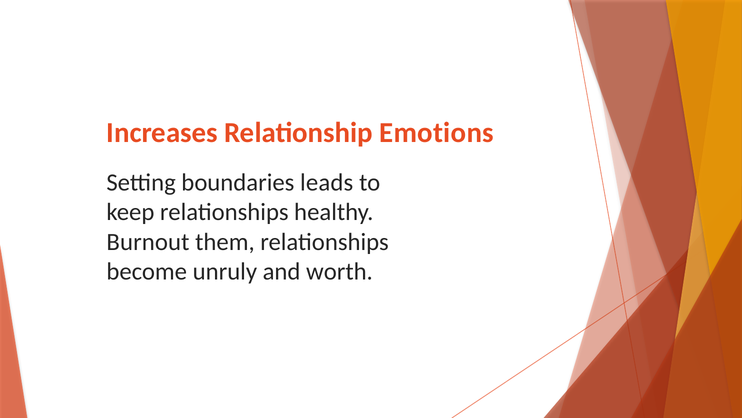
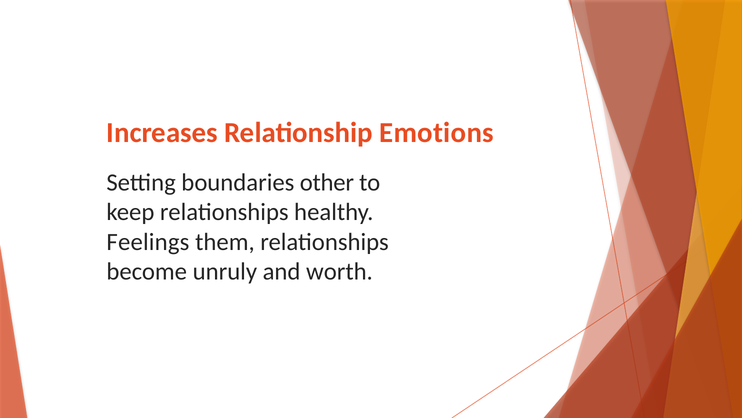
leads: leads -> other
Burnout: Burnout -> Feelings
